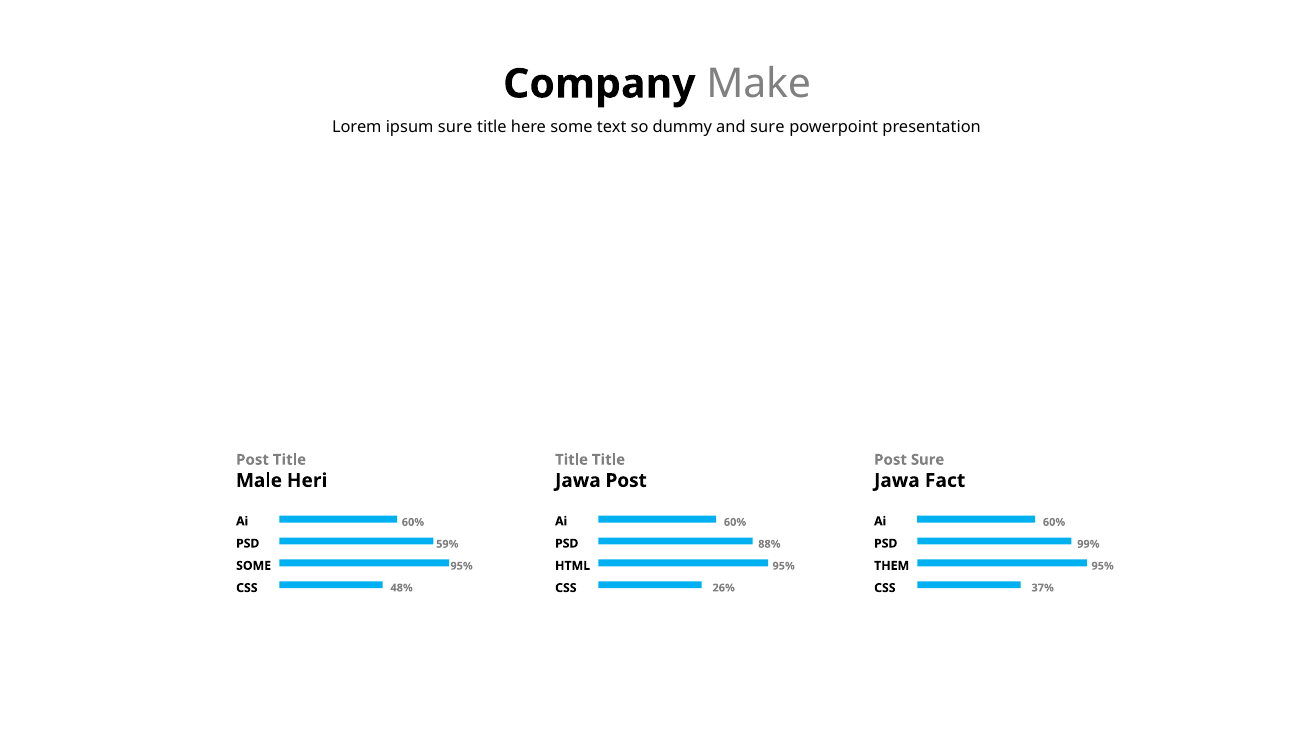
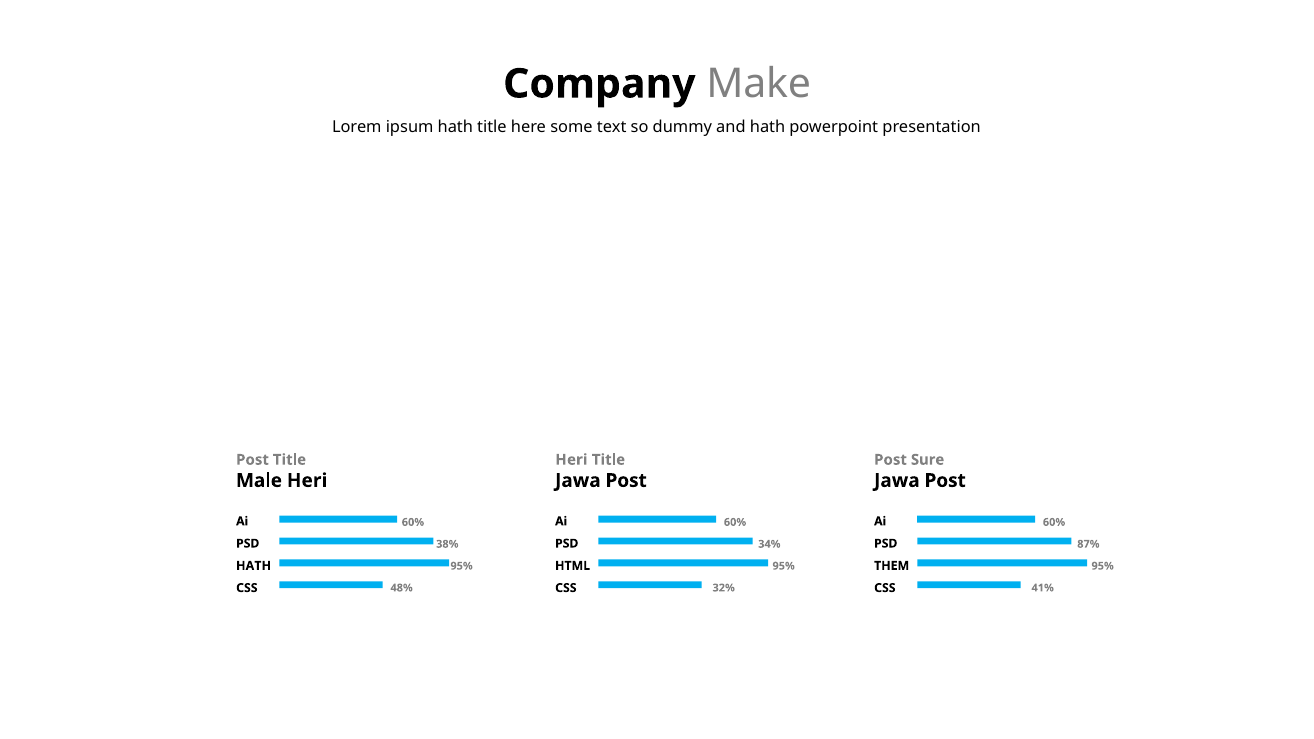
ipsum sure: sure -> hath
and sure: sure -> hath
Title at (572, 460): Title -> Heri
Fact at (945, 481): Fact -> Post
59%: 59% -> 38%
88%: 88% -> 34%
99%: 99% -> 87%
SOME at (254, 566): SOME -> HATH
26%: 26% -> 32%
37%: 37% -> 41%
